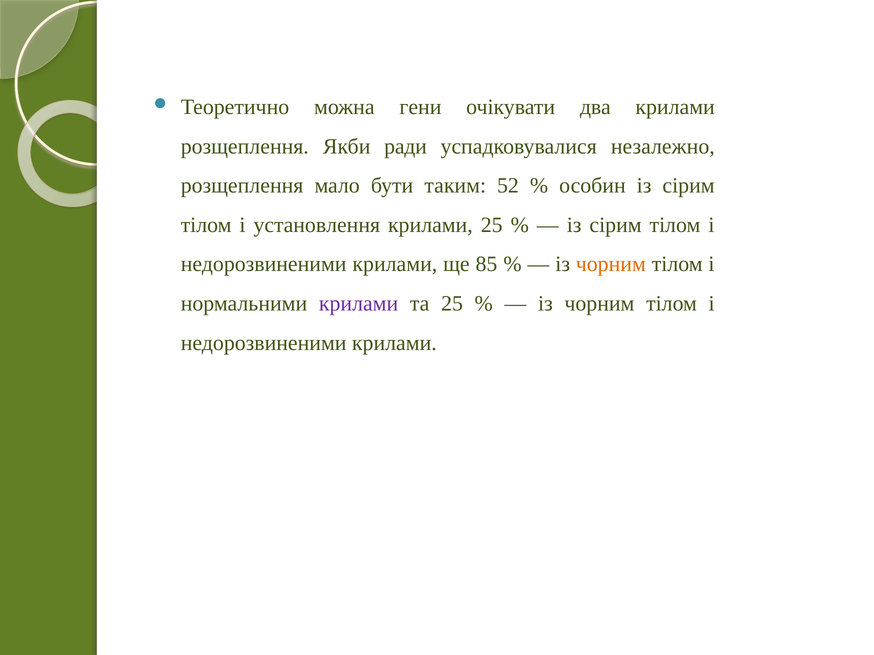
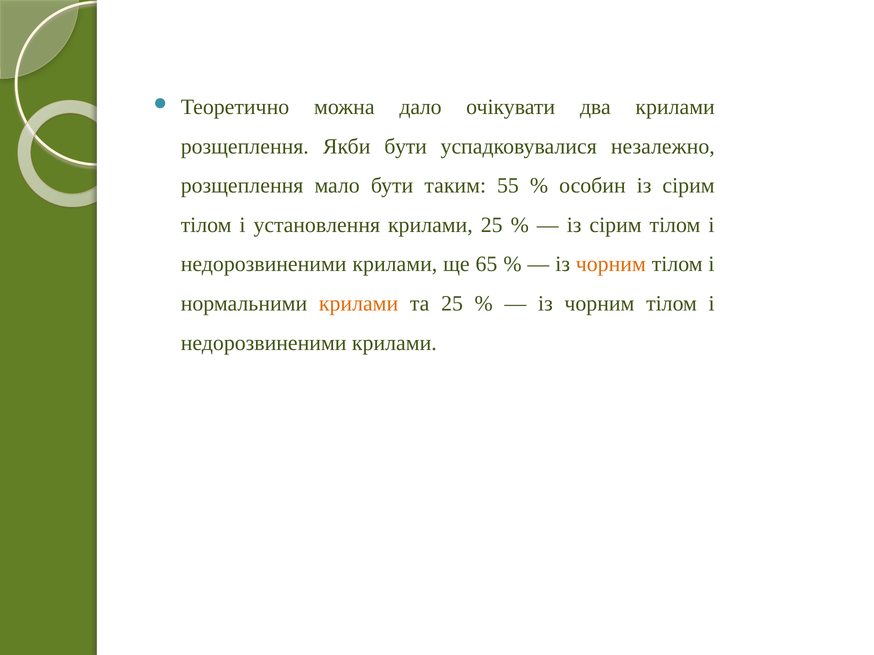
гени: гени -> дало
Якби ради: ради -> бути
52: 52 -> 55
85: 85 -> 65
крилами at (359, 304) colour: purple -> orange
